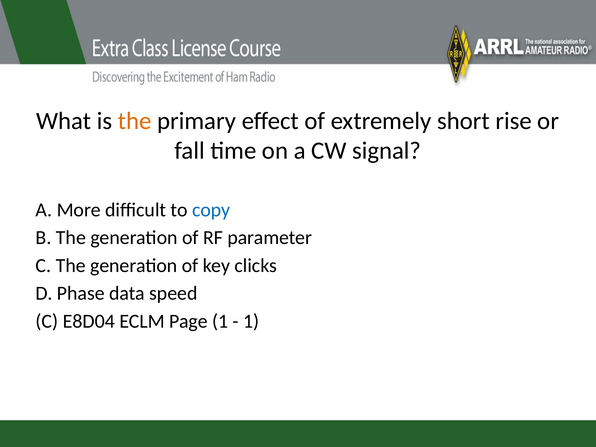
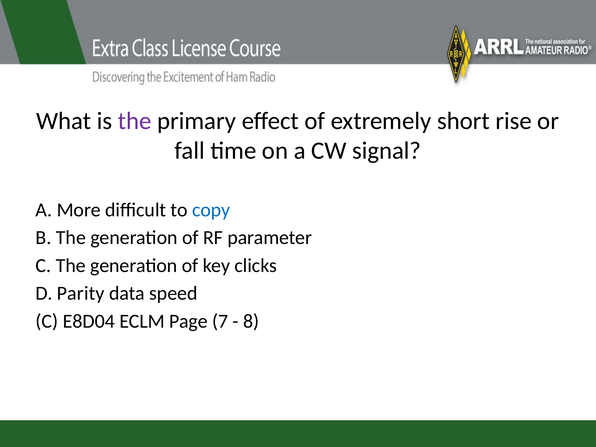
the at (135, 121) colour: orange -> purple
Phase: Phase -> Parity
Page 1: 1 -> 7
1 at (251, 321): 1 -> 8
